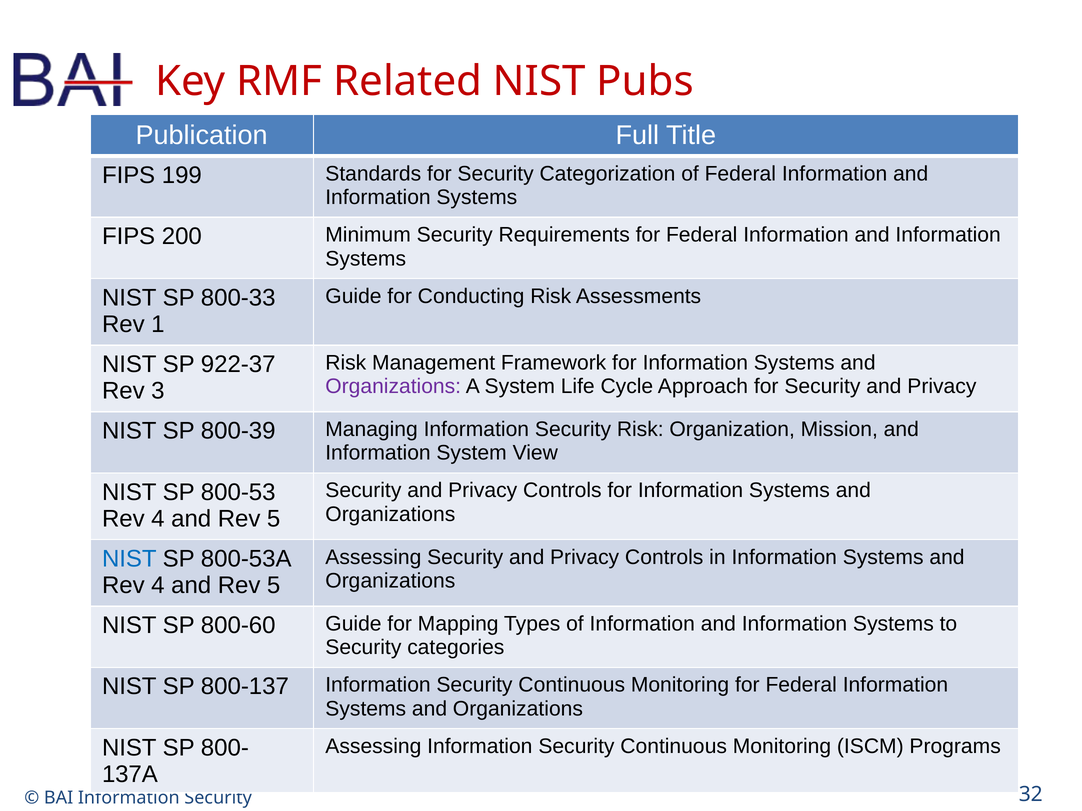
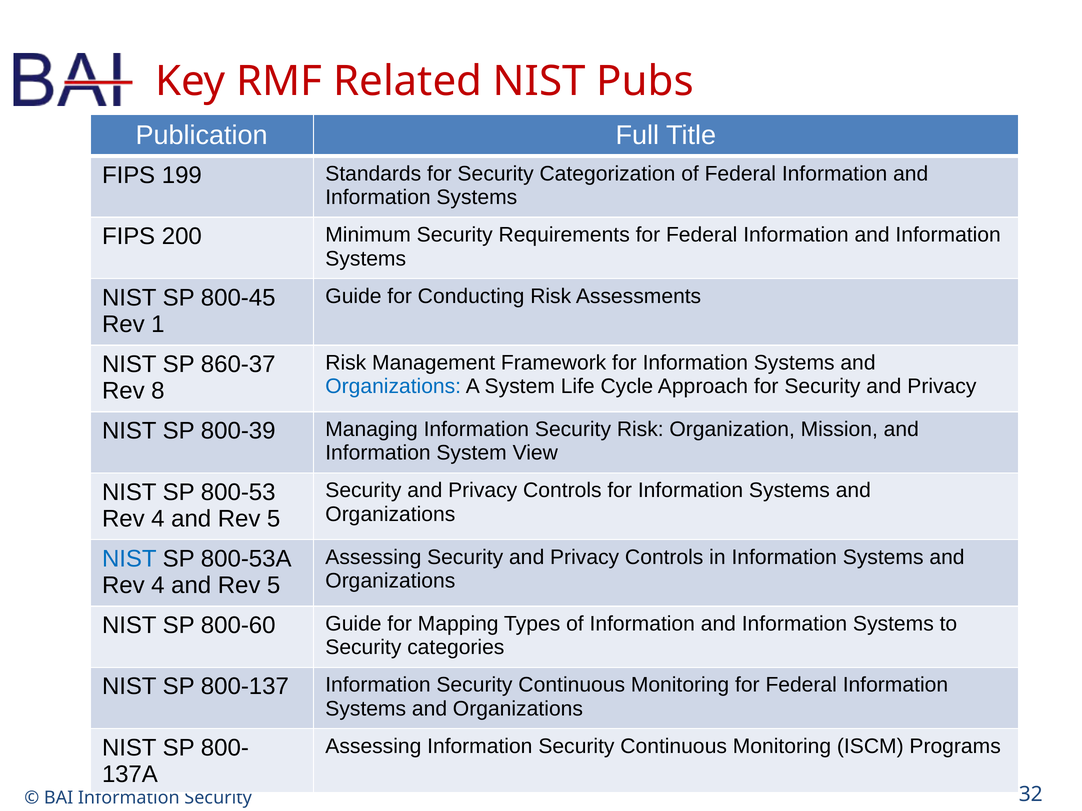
800-33: 800-33 -> 800-45
922-37: 922-37 -> 860-37
Organizations at (393, 387) colour: purple -> blue
3: 3 -> 8
